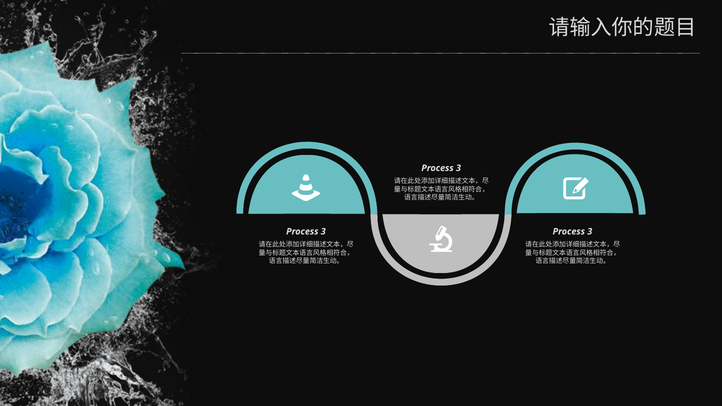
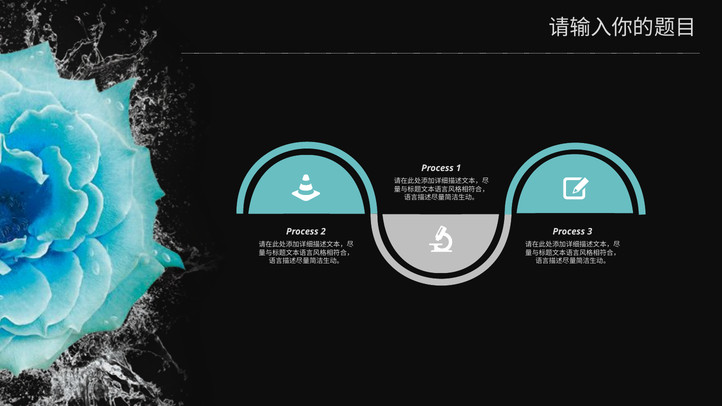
3 at (458, 168): 3 -> 1
3 at (323, 232): 3 -> 2
